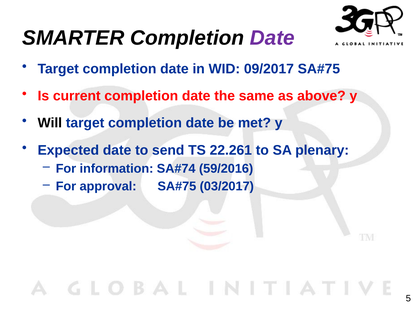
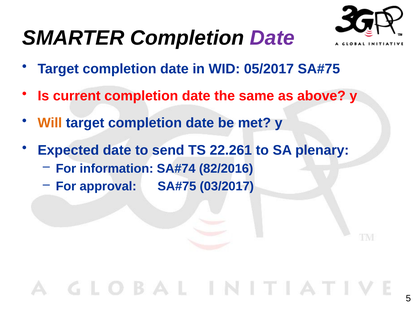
09/2017: 09/2017 -> 05/2017
Will colour: black -> orange
59/2016: 59/2016 -> 82/2016
